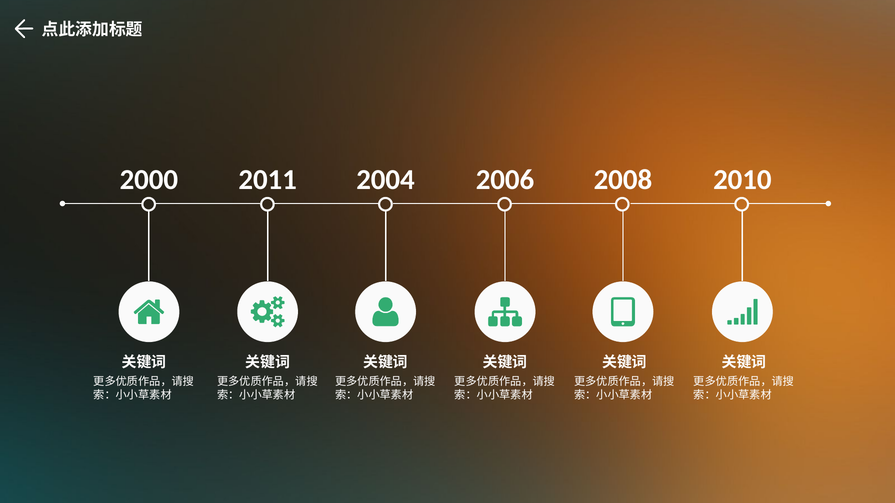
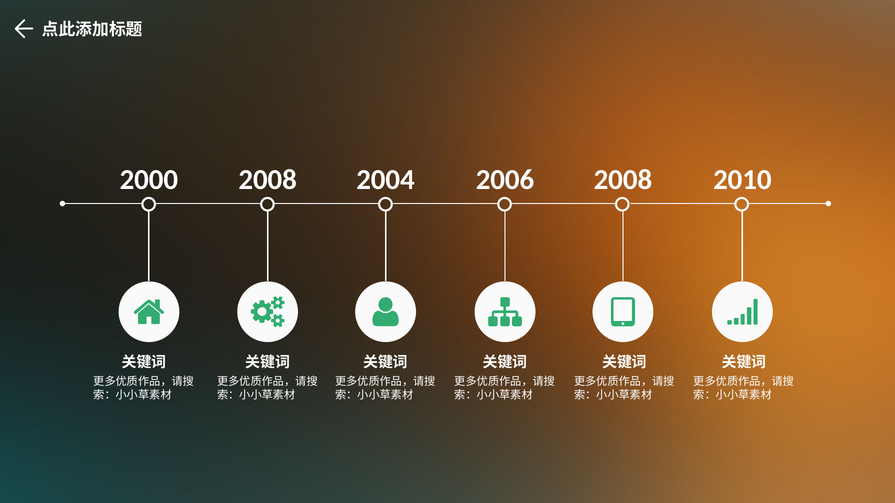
2000 2011: 2011 -> 2008
